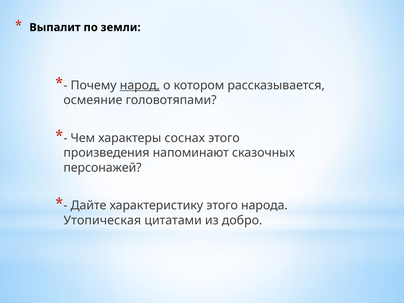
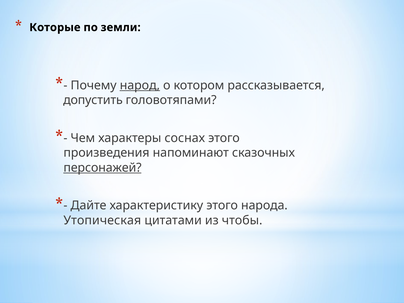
Выпалит: Выпалит -> Которые
осмеяние: осмеяние -> допустить
персонажей underline: none -> present
добро: добро -> чтобы
